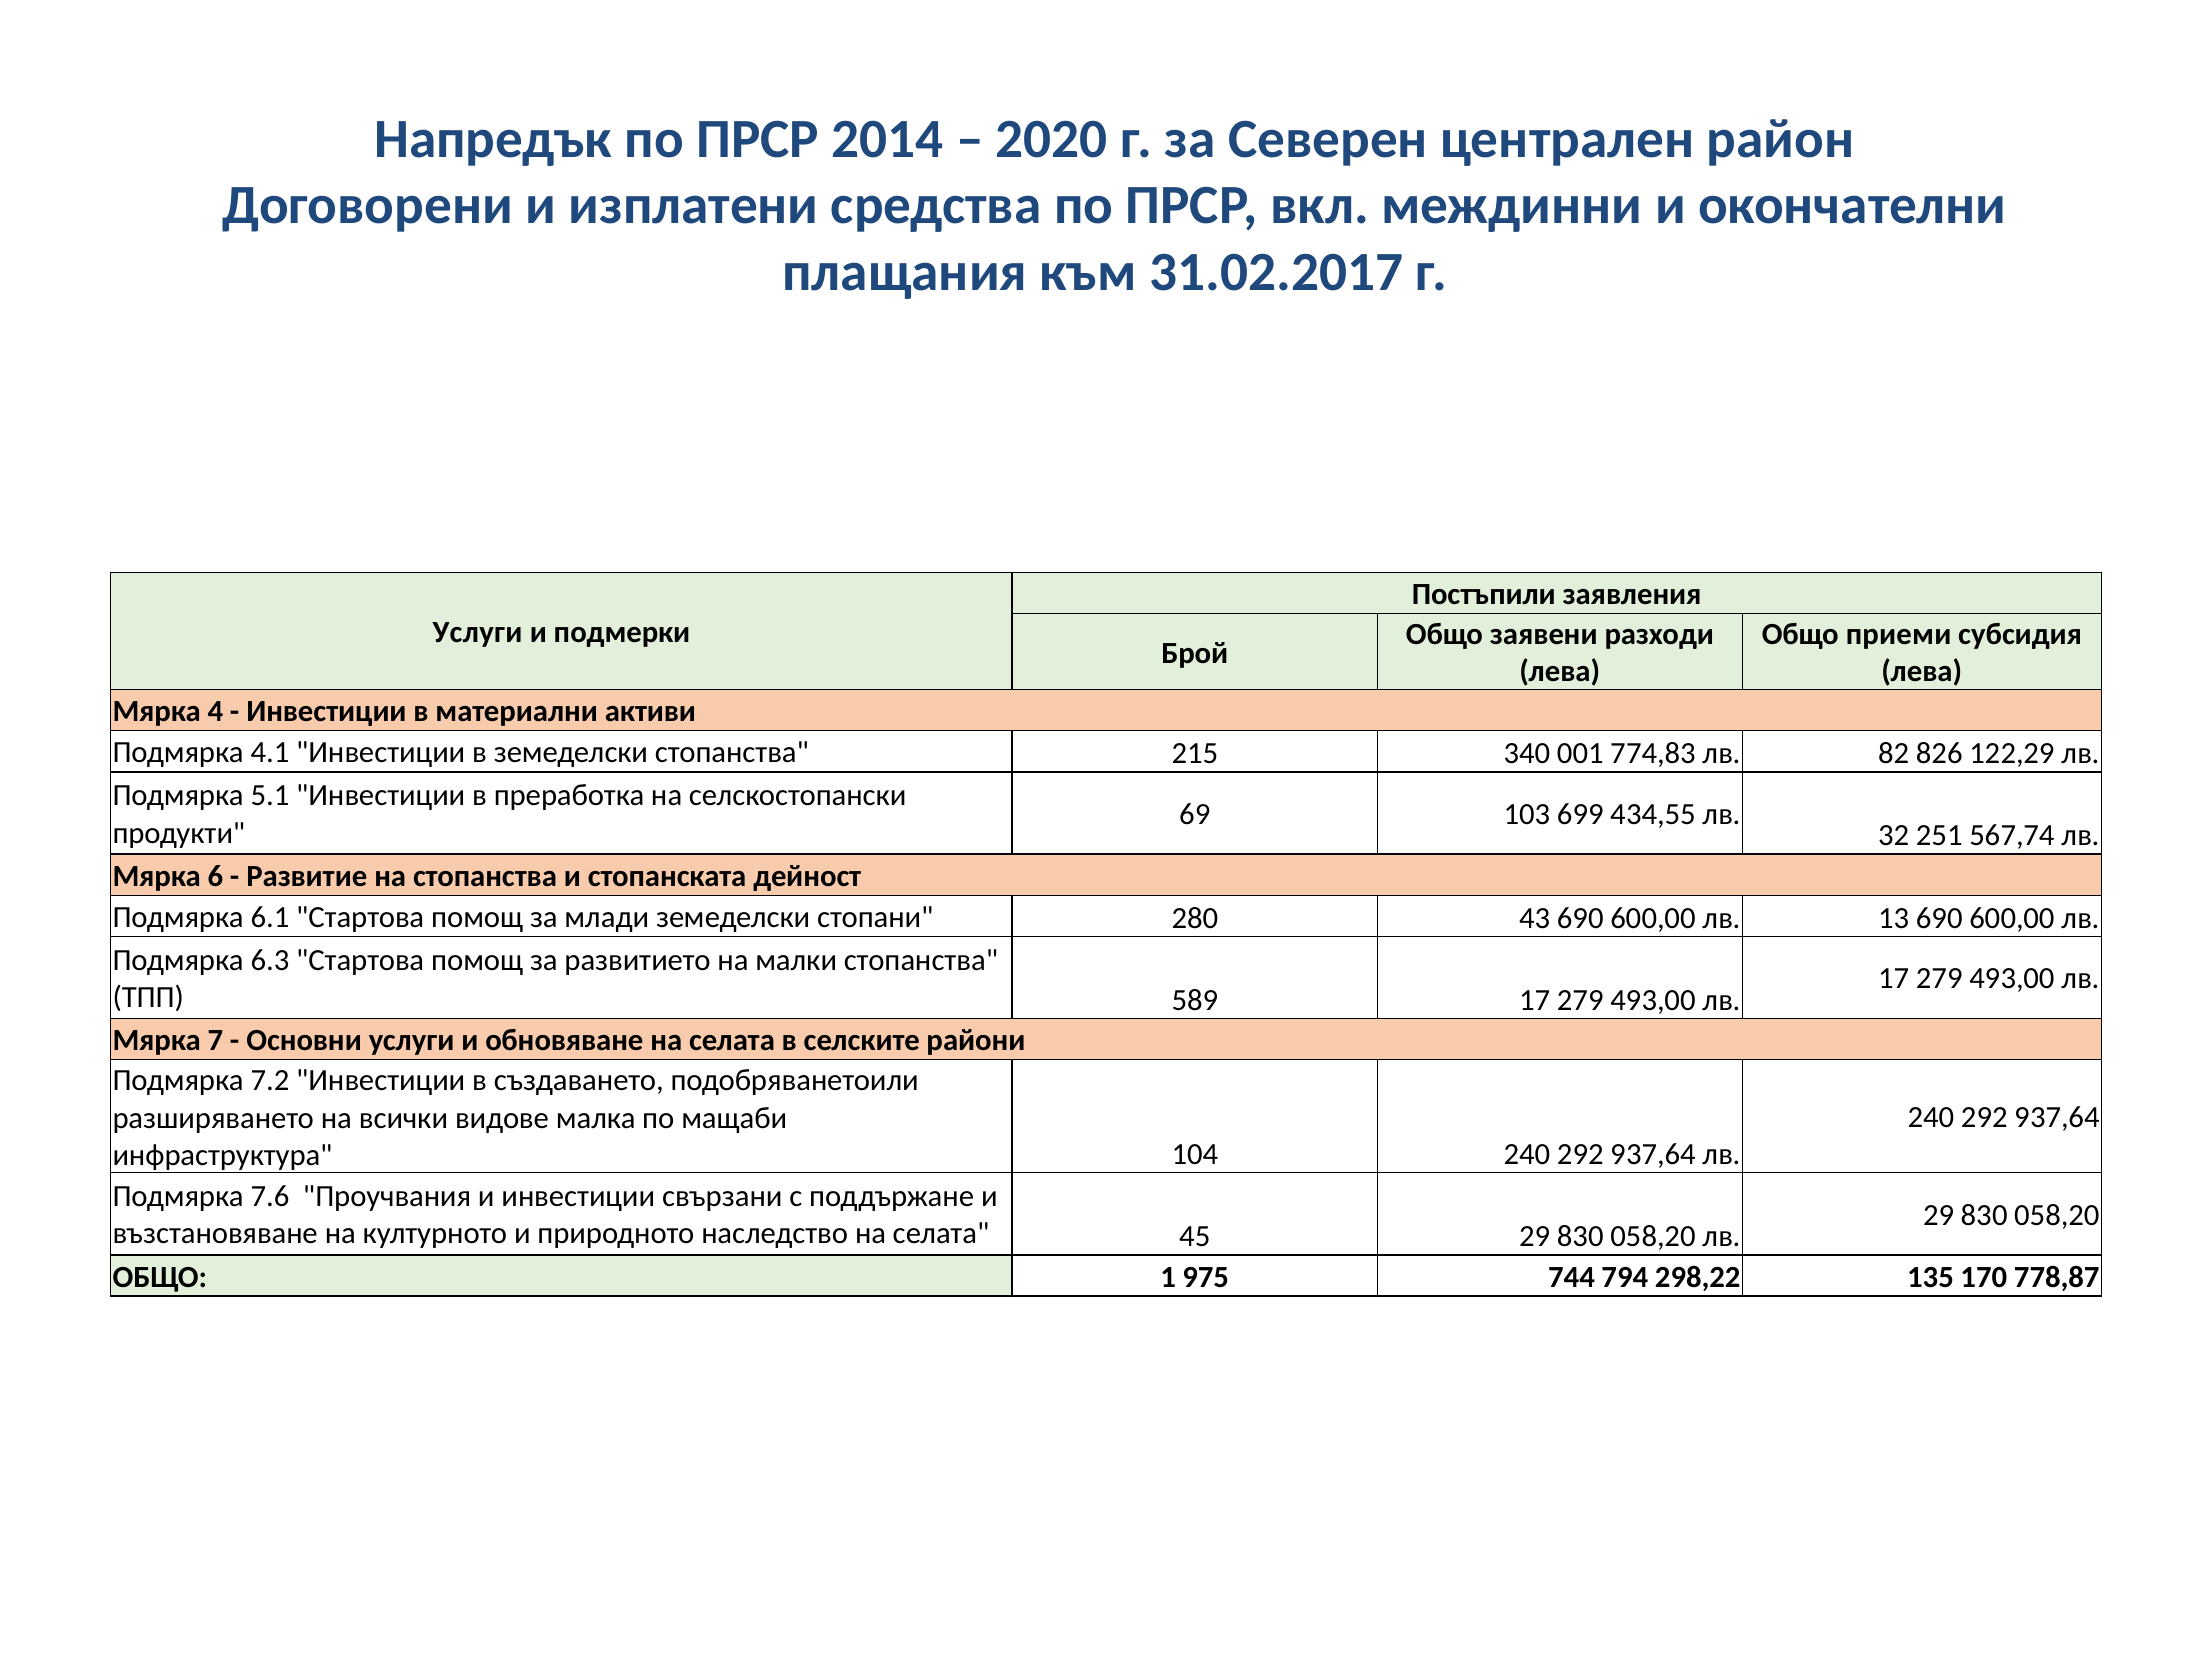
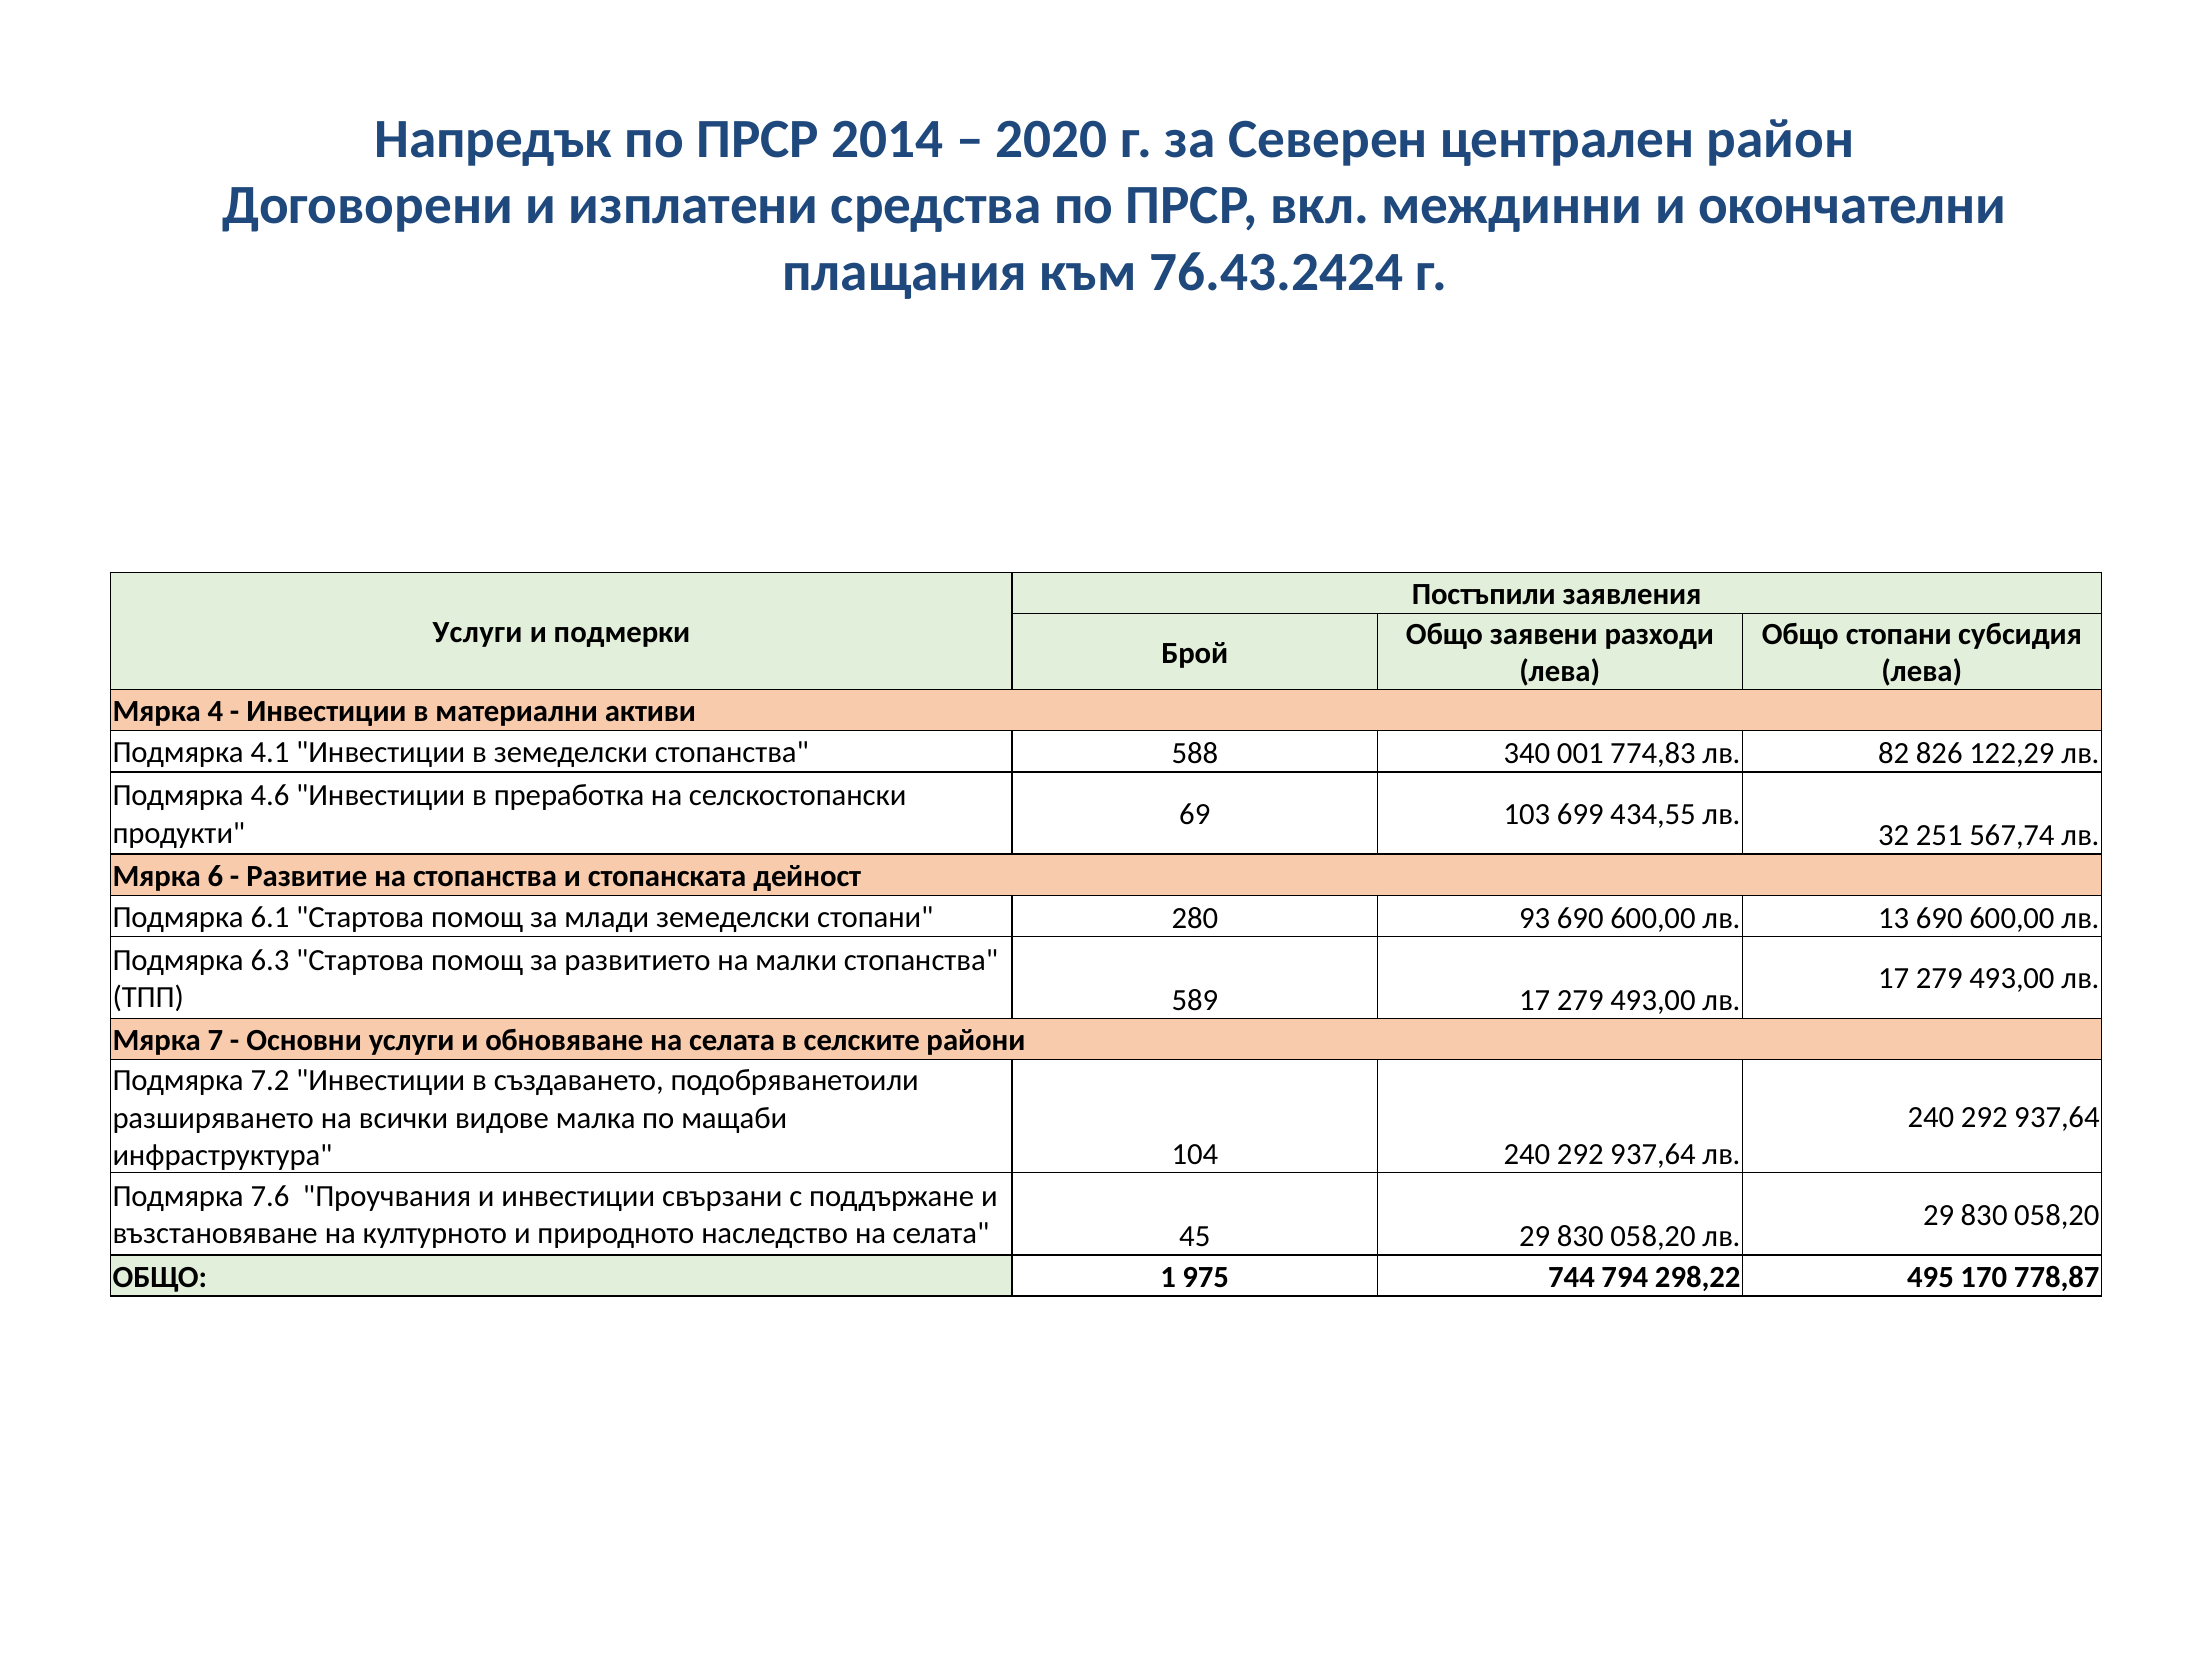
31.02.2017: 31.02.2017 -> 76.43.2424
Общо приеми: приеми -> стопани
215: 215 -> 588
5.1: 5.1 -> 4.6
43: 43 -> 93
135: 135 -> 495
